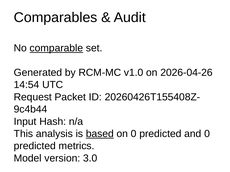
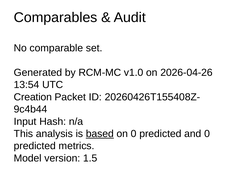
comparable underline: present -> none
14:54: 14:54 -> 13:54
Request: Request -> Creation
3.0: 3.0 -> 1.5
